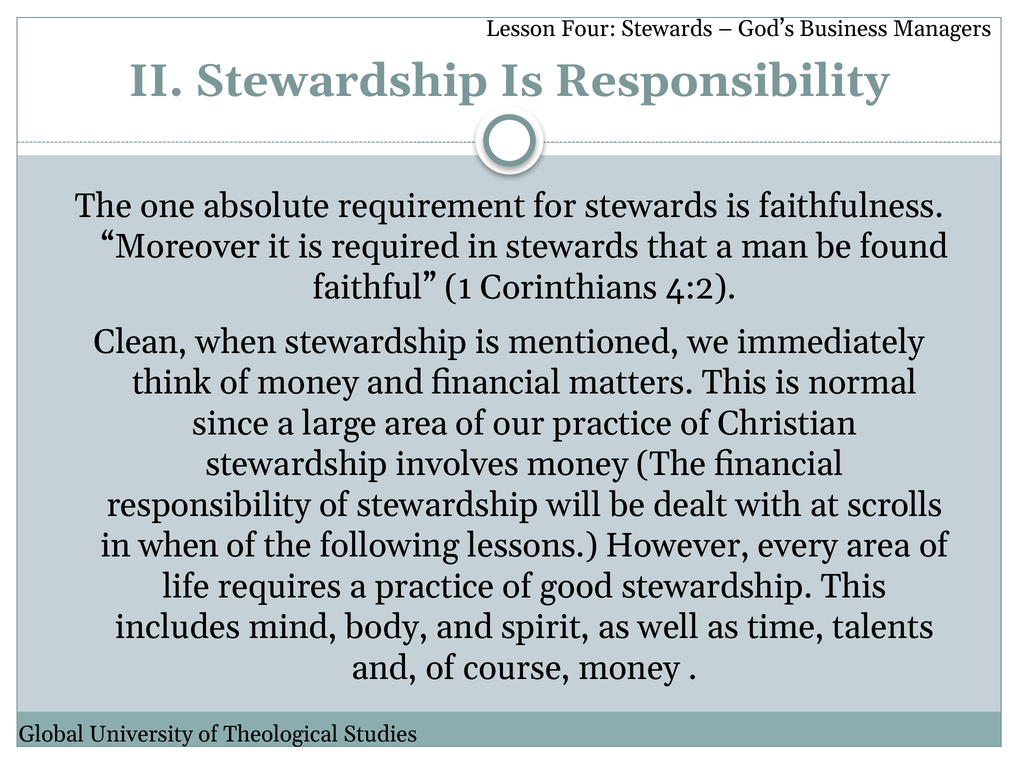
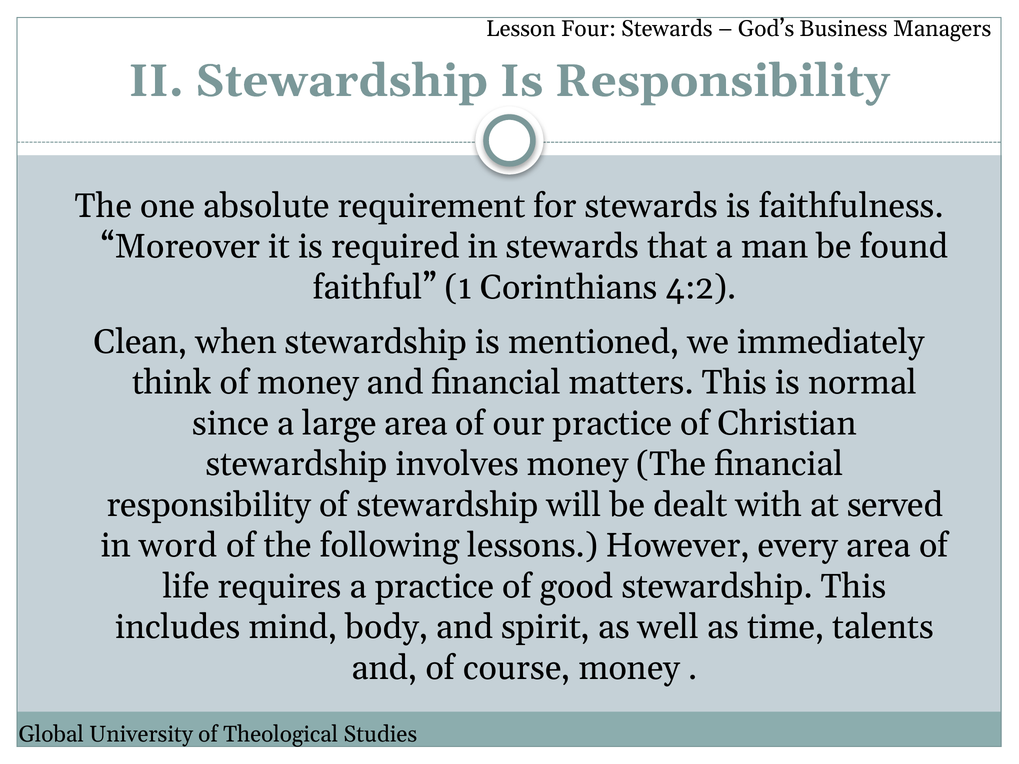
scrolls: scrolls -> served
in when: when -> word
